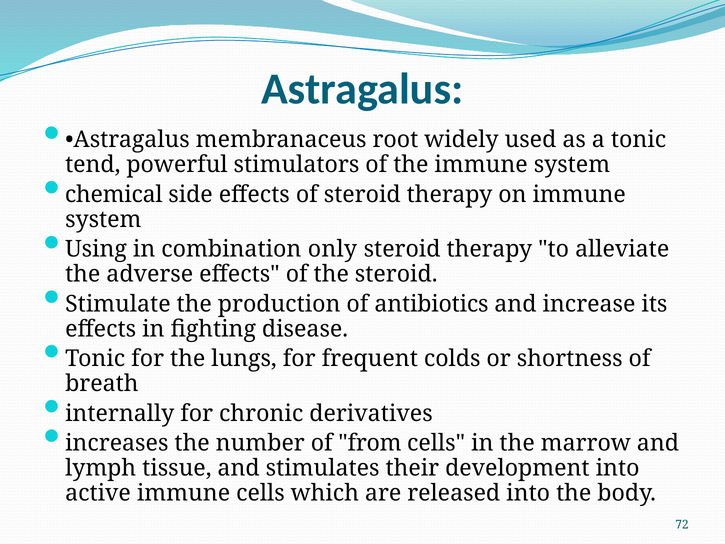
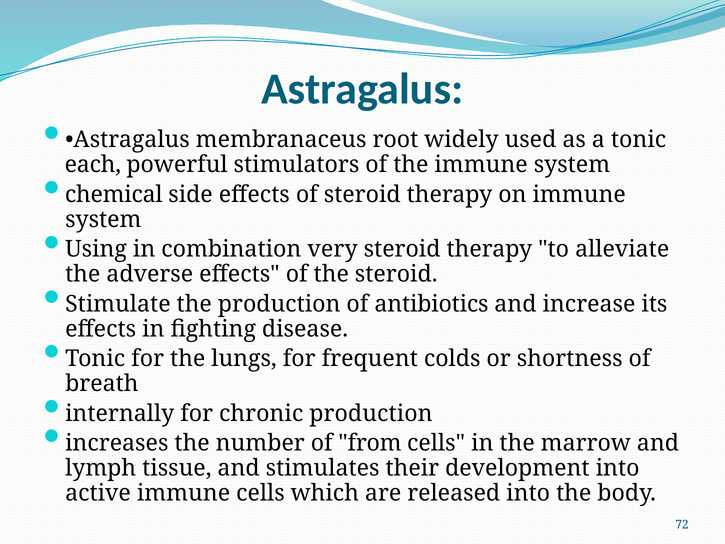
tend: tend -> each
only: only -> very
chronic derivatives: derivatives -> production
